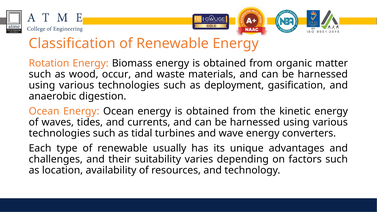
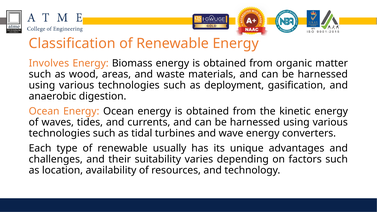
Rotation: Rotation -> Involves
occur: occur -> areas
